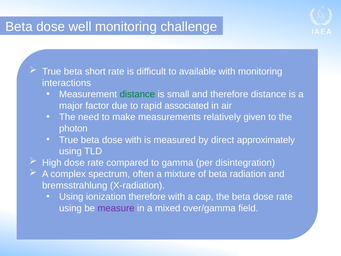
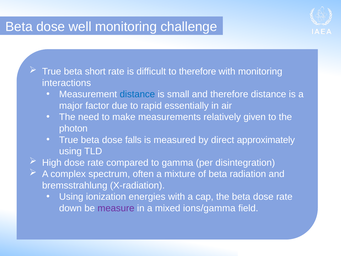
to available: available -> therefore
distance at (137, 94) colour: green -> blue
associated: associated -> essentially
dose with: with -> falls
ionization therefore: therefore -> energies
using at (70, 208): using -> down
over/gamma: over/gamma -> ions/gamma
